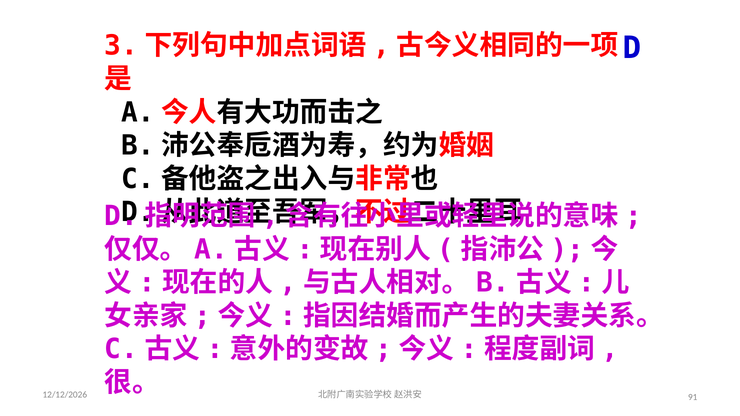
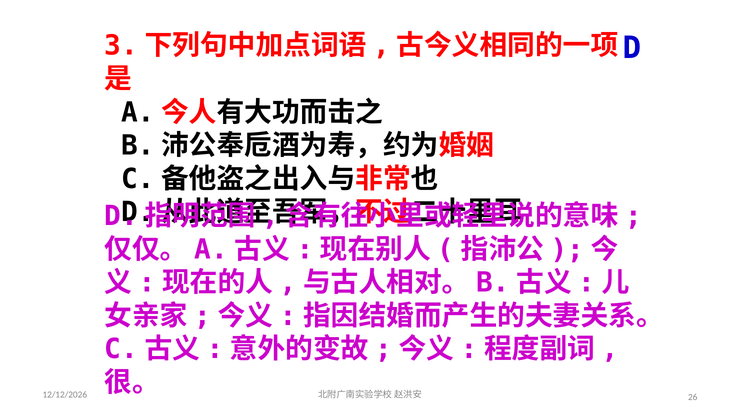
91: 91 -> 26
